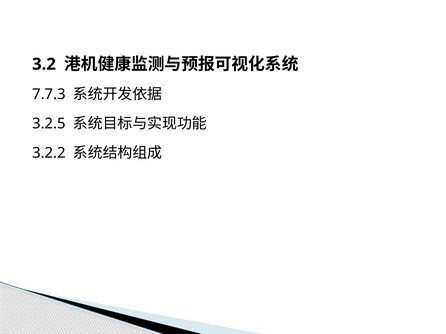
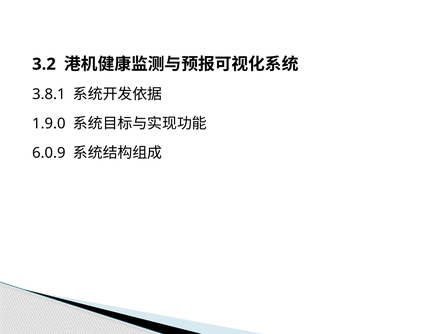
7.7.3: 7.7.3 -> 3.8.1
3.2.5: 3.2.5 -> 1.9.0
3.2.2: 3.2.2 -> 6.0.9
